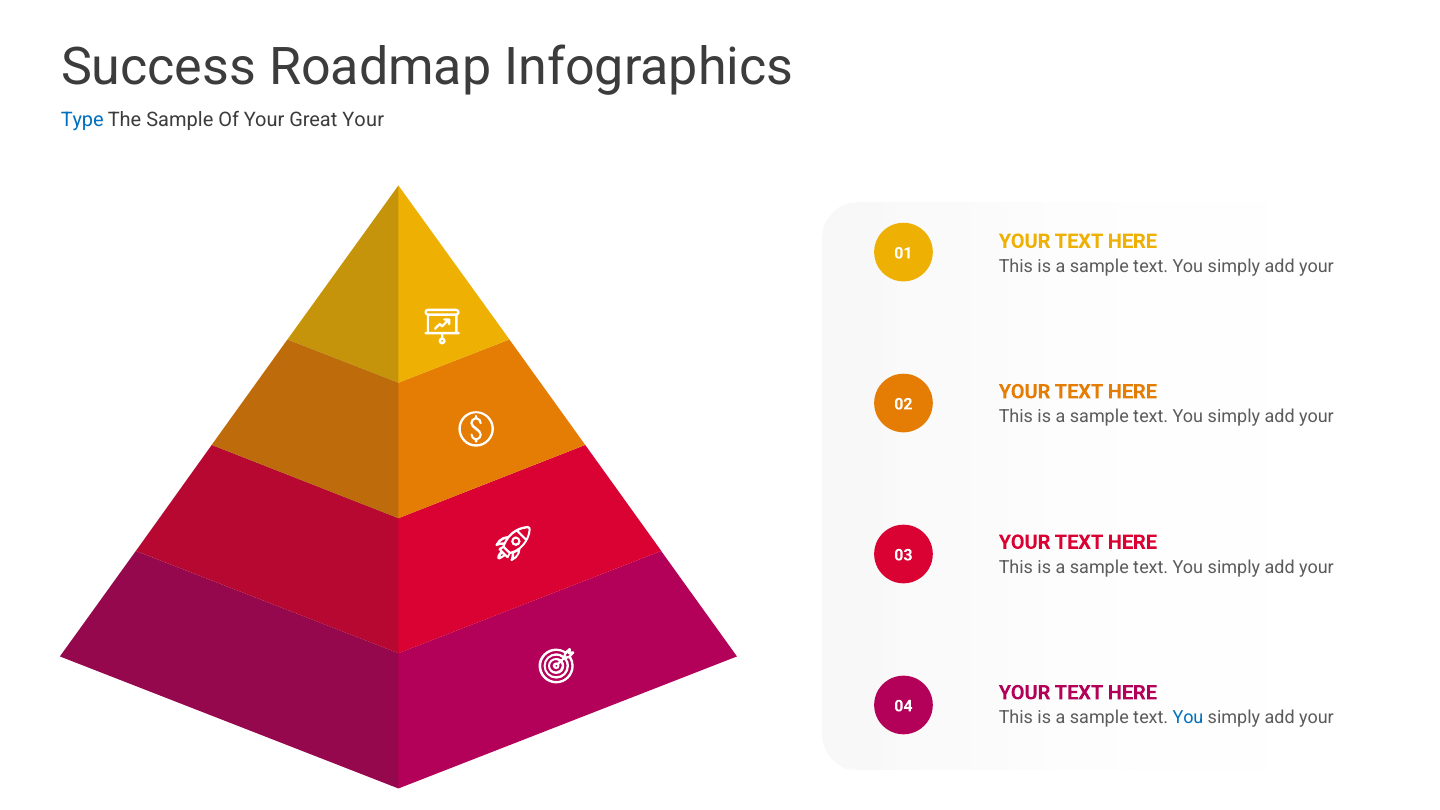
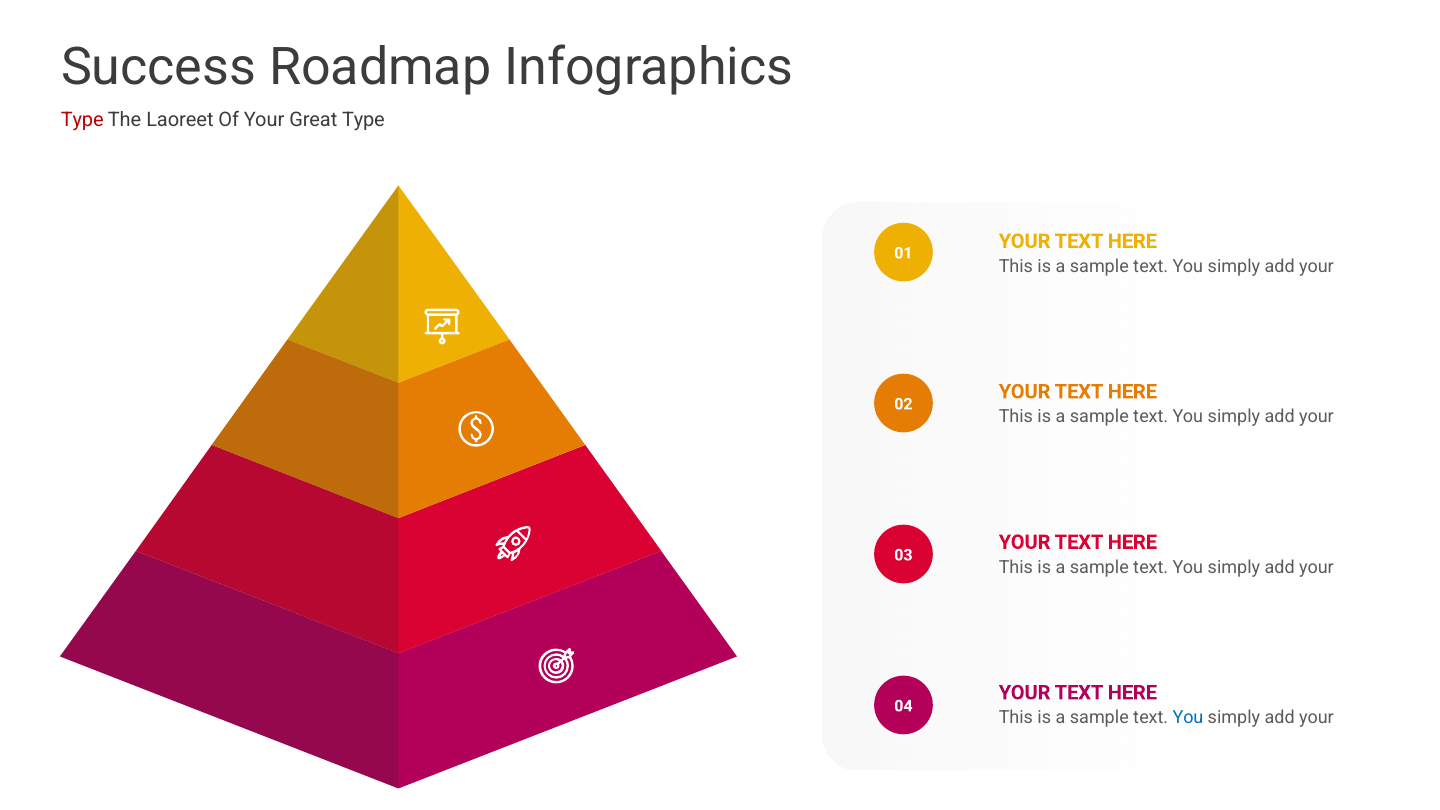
Type at (82, 120) colour: blue -> red
The Sample: Sample -> Laoreet
Great Your: Your -> Type
